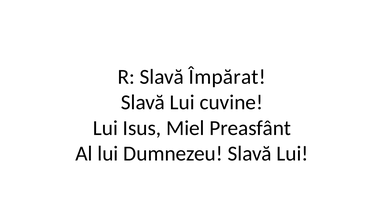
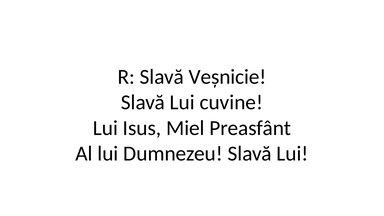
Împărat: Împărat -> Veșnicie
